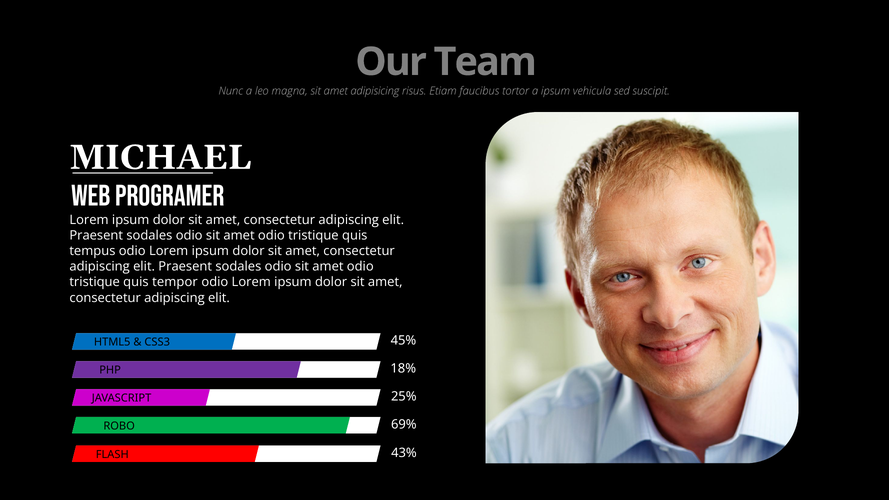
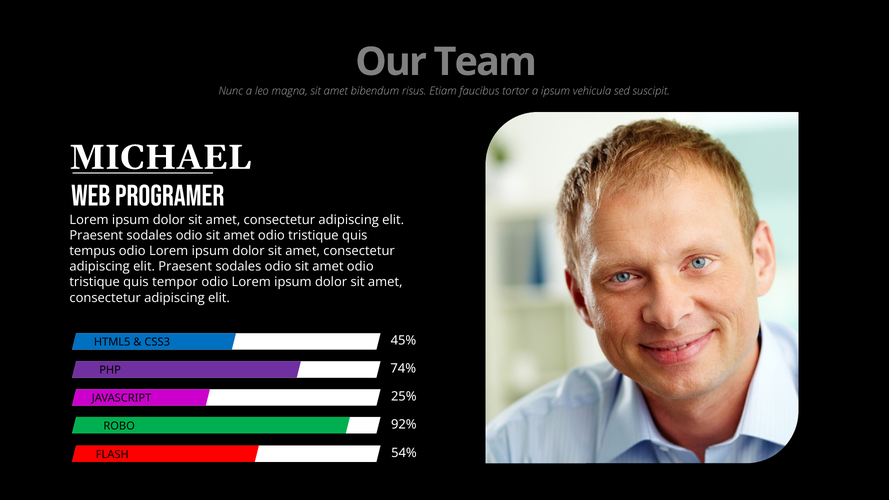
adipisicing: adipisicing -> bibendum
18%: 18% -> 74%
69%: 69% -> 92%
43%: 43% -> 54%
